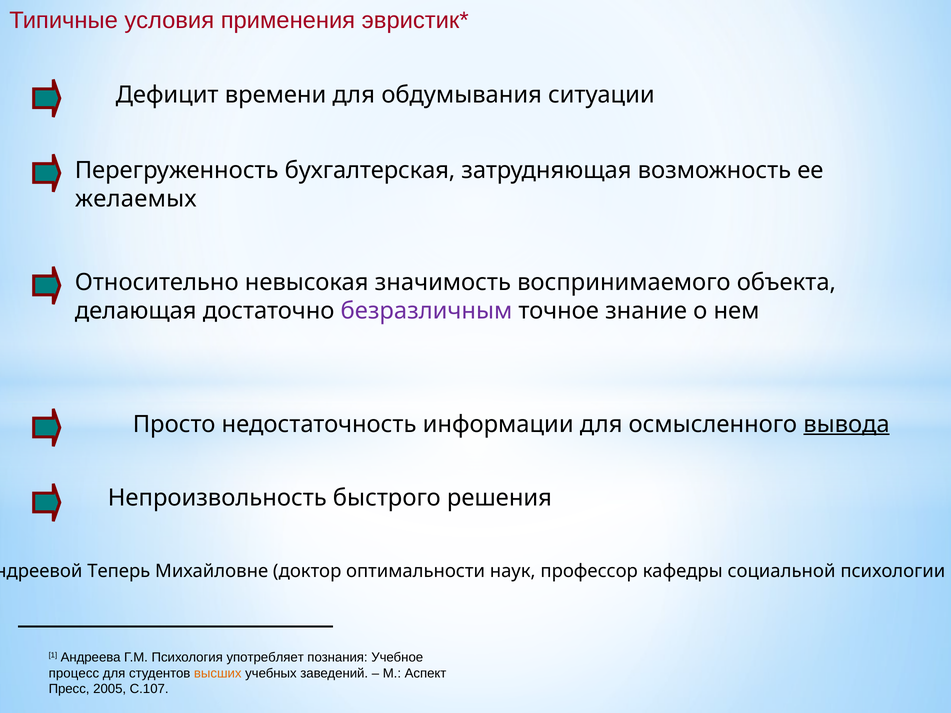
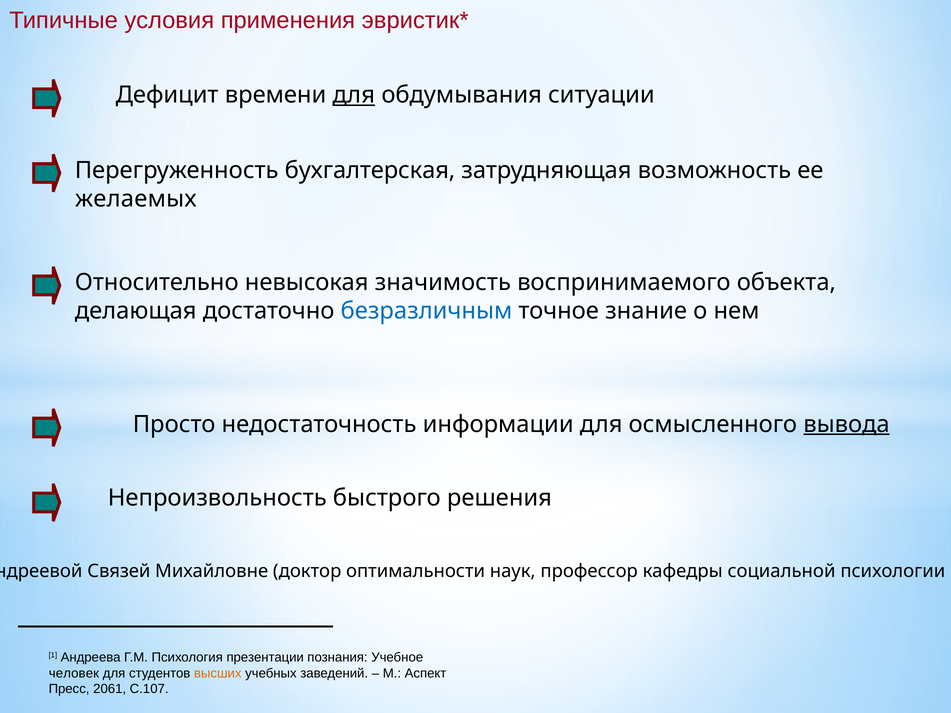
для at (354, 95) underline: none -> present
безразличным colour: purple -> blue
Теперь: Теперь -> Связей
употребляет: употребляет -> презентации
процесс: процесс -> человек
2005: 2005 -> 2061
